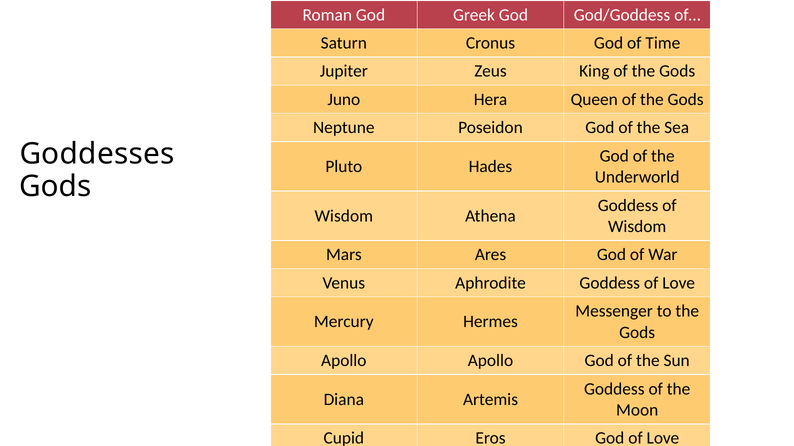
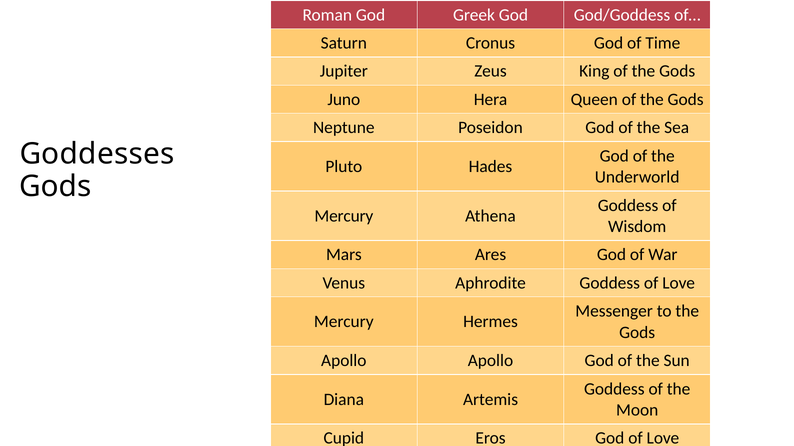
Wisdom at (344, 216): Wisdom -> Mercury
